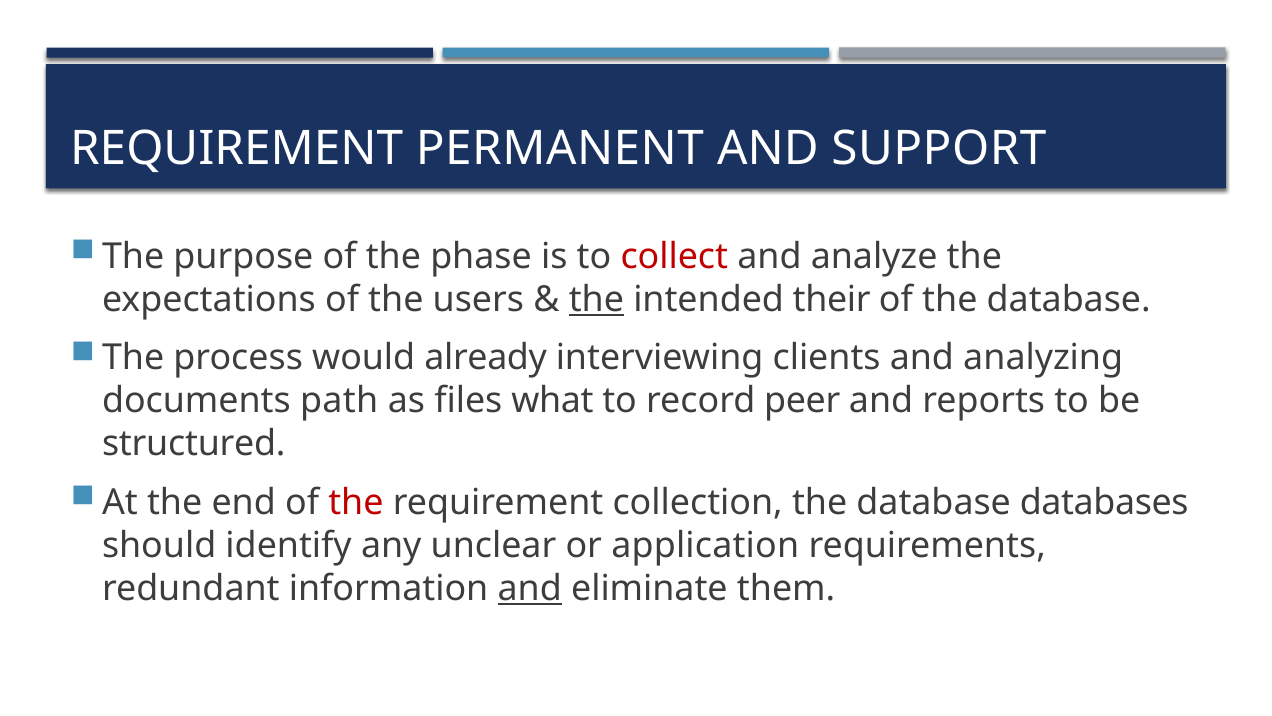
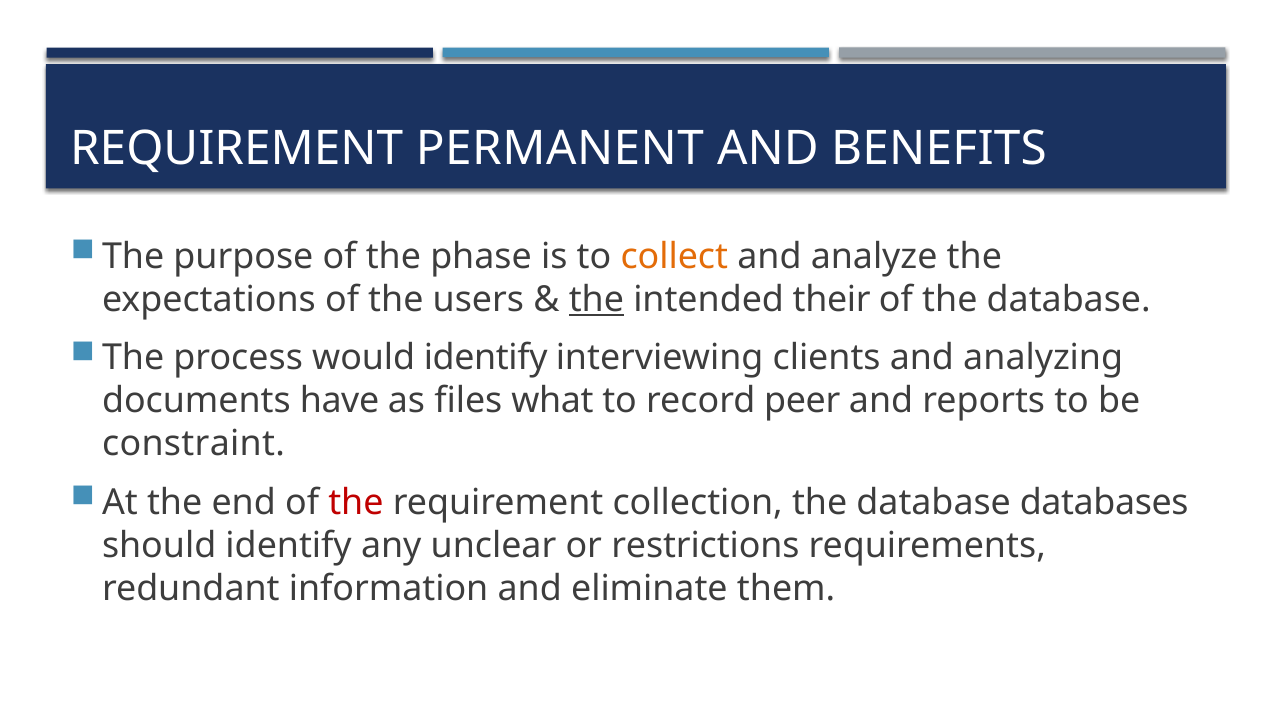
SUPPORT: SUPPORT -> BENEFITS
collect colour: red -> orange
would already: already -> identify
path: path -> have
structured: structured -> constraint
application: application -> restrictions
and at (530, 588) underline: present -> none
